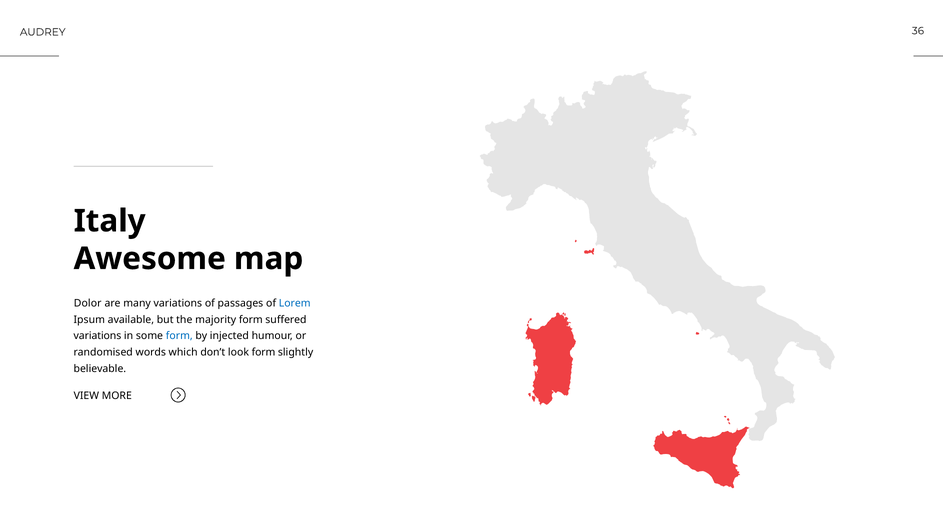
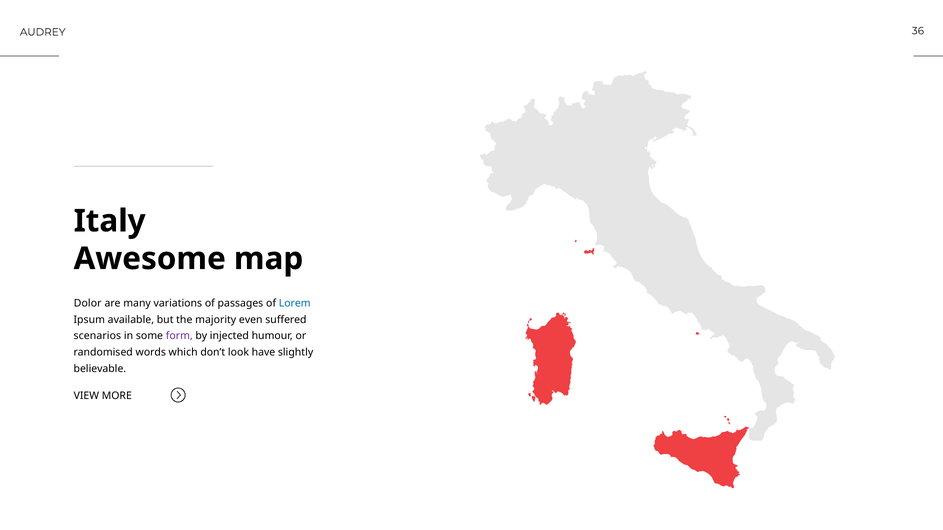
majority form: form -> even
variations at (97, 336): variations -> scenarios
form at (179, 336) colour: blue -> purple
look form: form -> have
